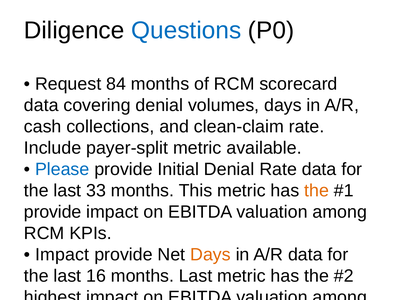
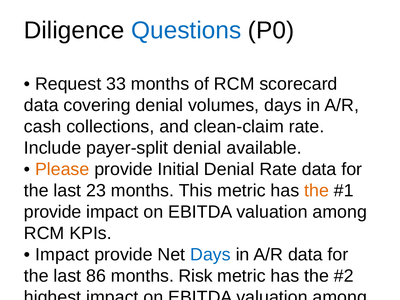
84: 84 -> 33
payer-split metric: metric -> denial
Please at (62, 169) colour: blue -> orange
33: 33 -> 23
Days at (210, 255) colour: orange -> blue
16: 16 -> 86
months Last: Last -> Risk
